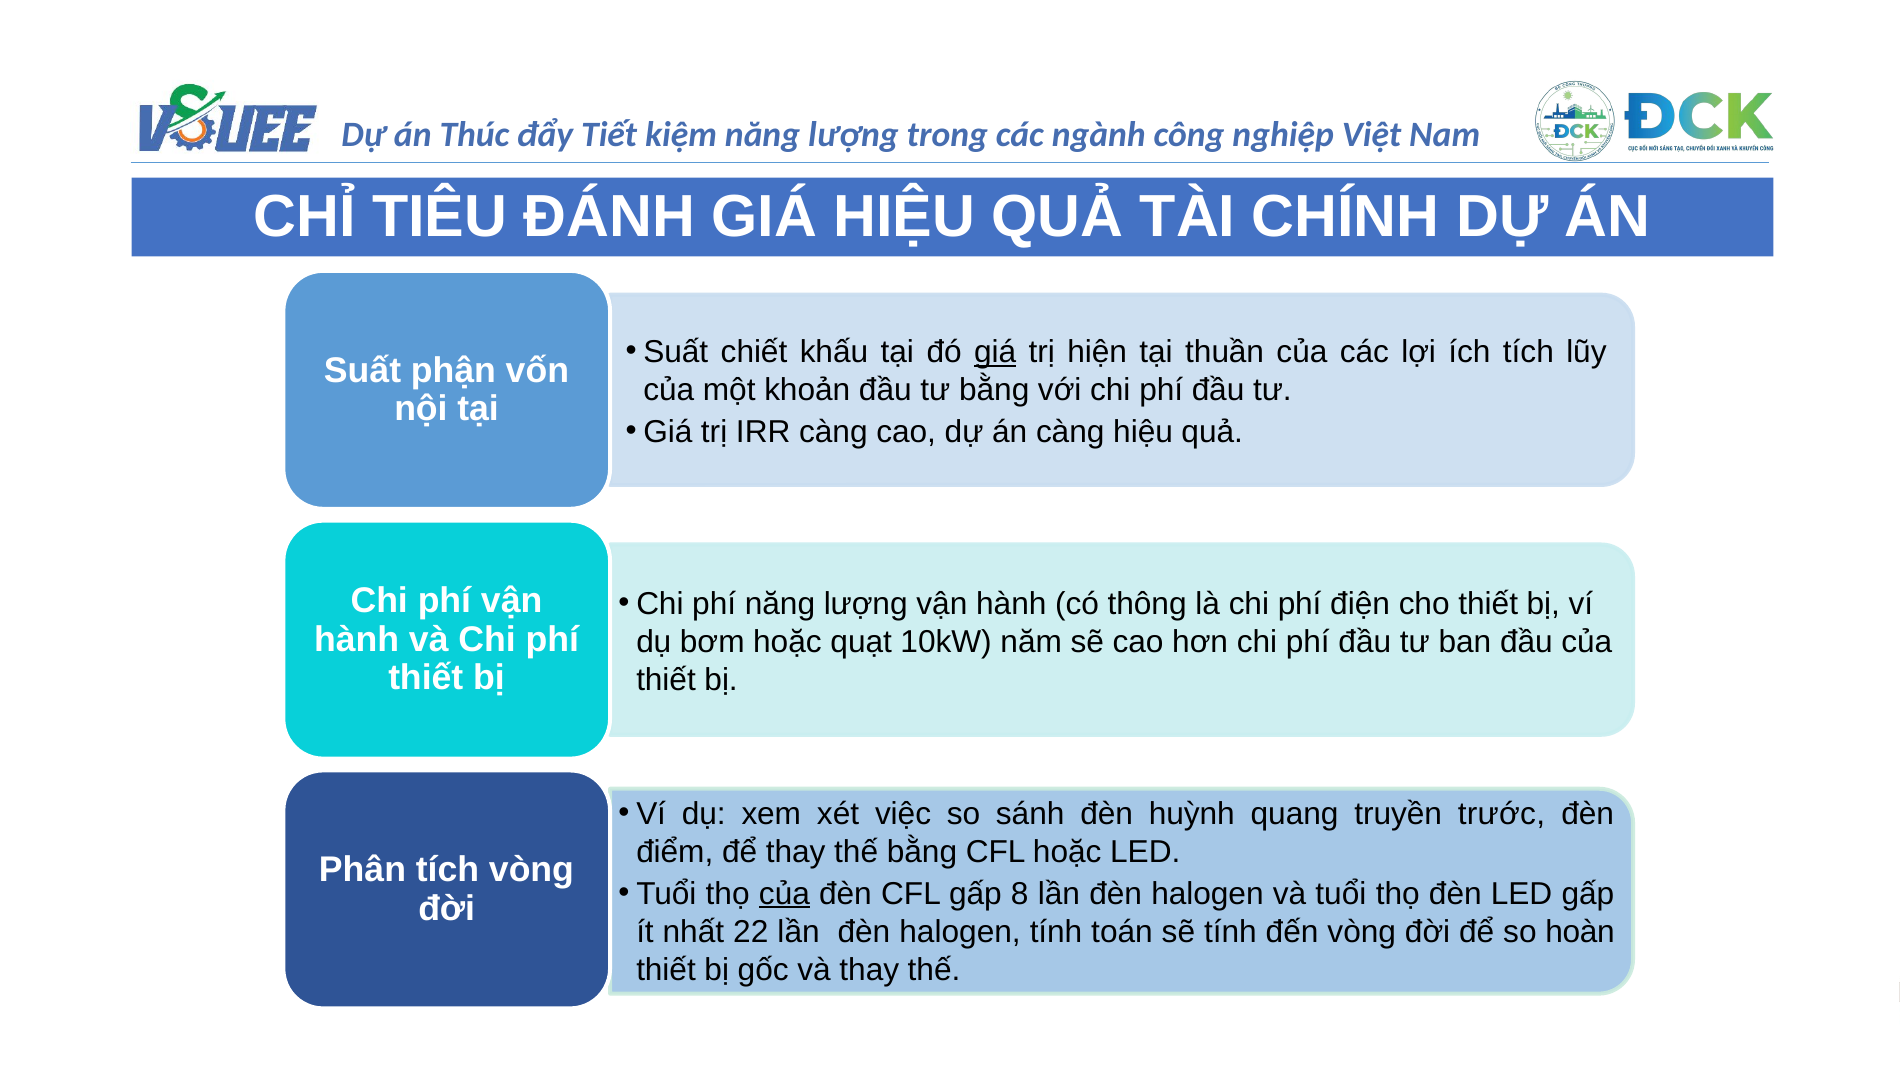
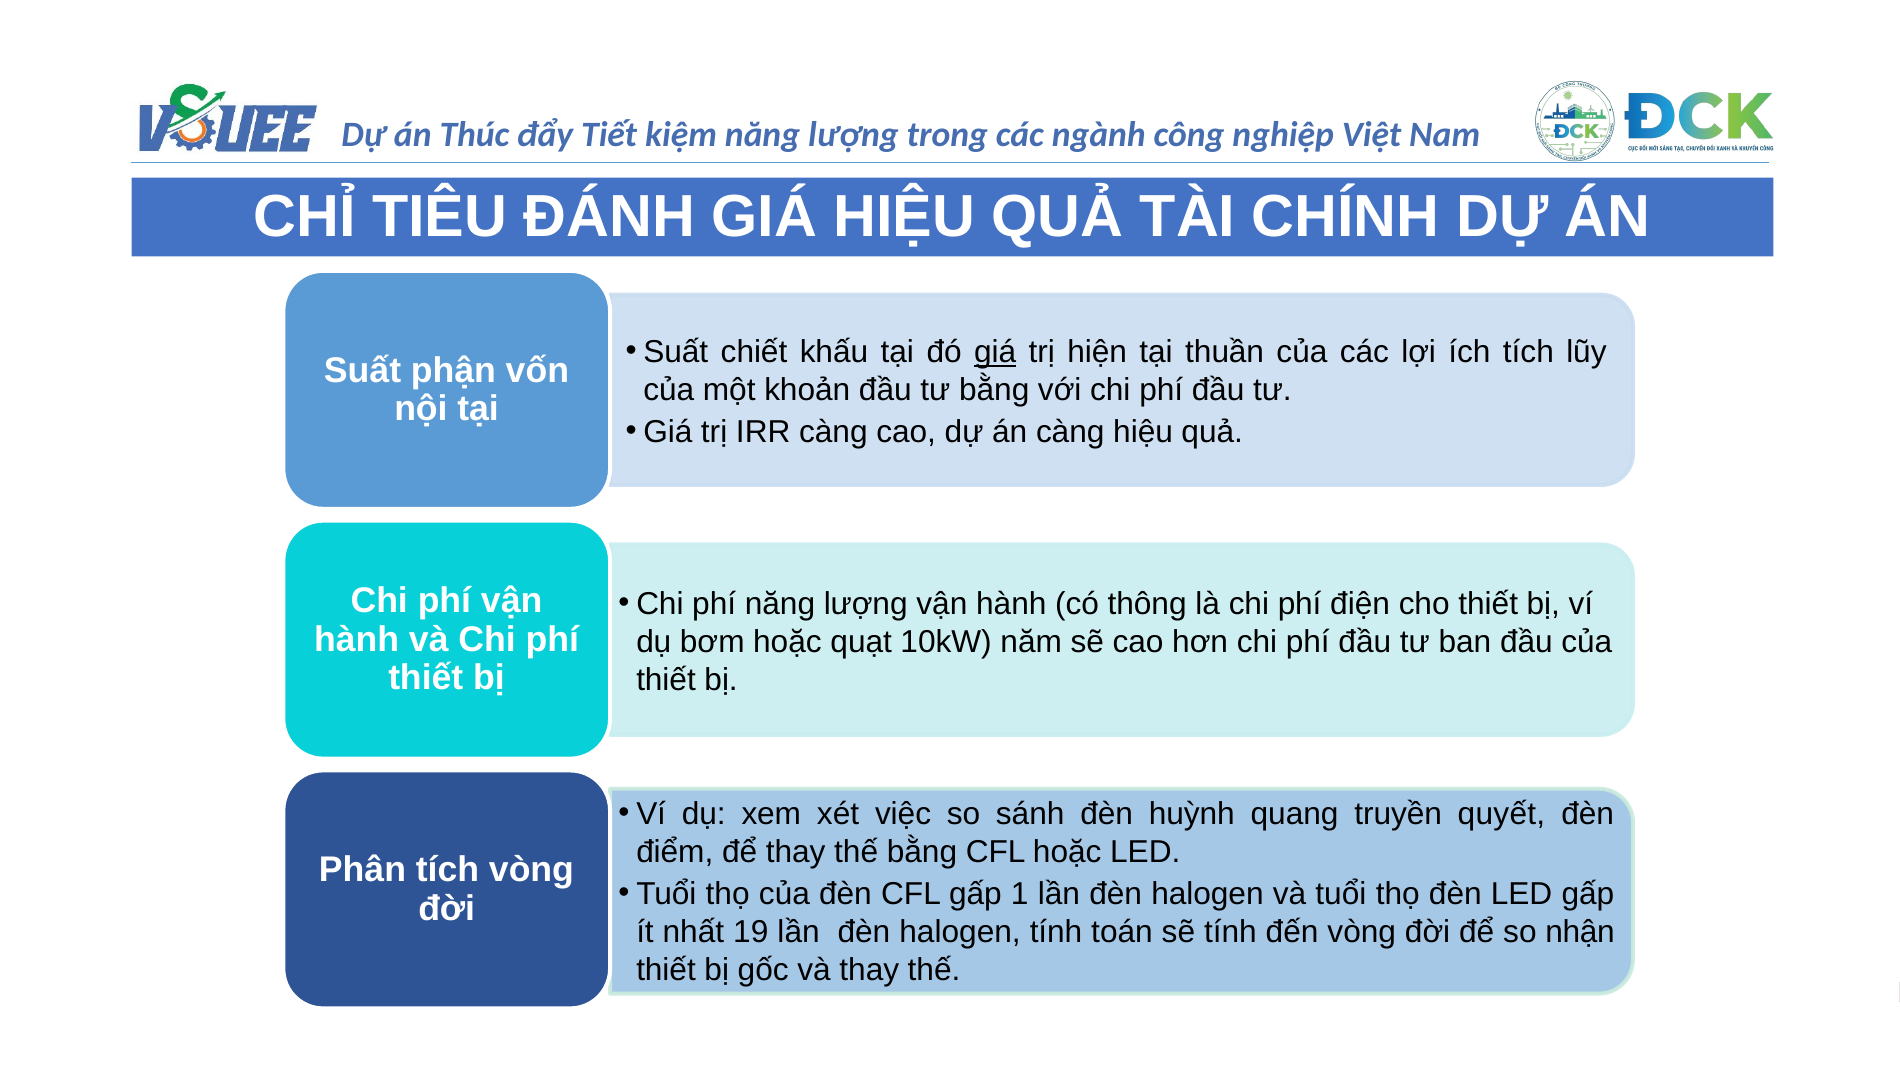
trước: trước -> quyết
của at (784, 894) underline: present -> none
8: 8 -> 1
22: 22 -> 19
hoàn: hoàn -> nhận
